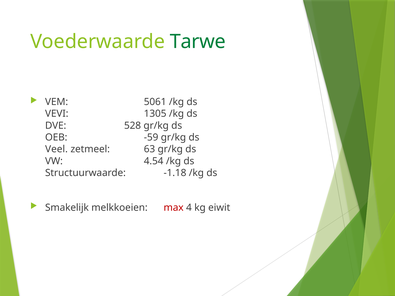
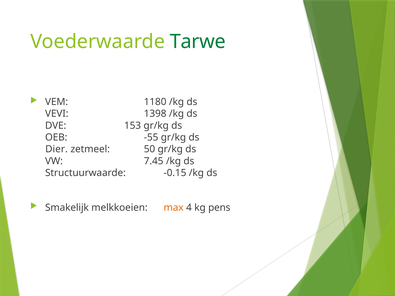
5061: 5061 -> 1180
1305: 1305 -> 1398
528: 528 -> 153
-59: -59 -> -55
Veel: Veel -> Dier
63: 63 -> 50
4.54: 4.54 -> 7.45
-1.18: -1.18 -> -0.15
max colour: red -> orange
eiwit: eiwit -> pens
